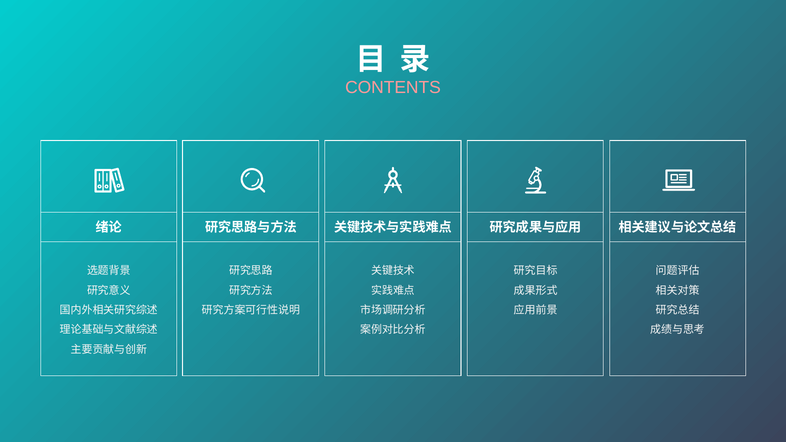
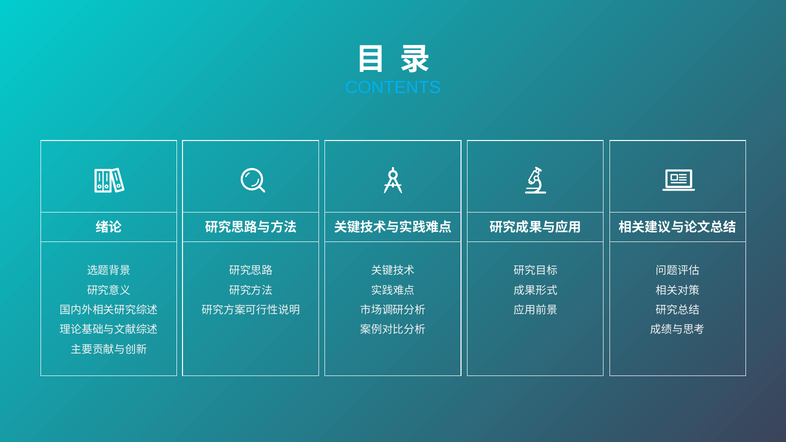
CONTENTS colour: pink -> light blue
